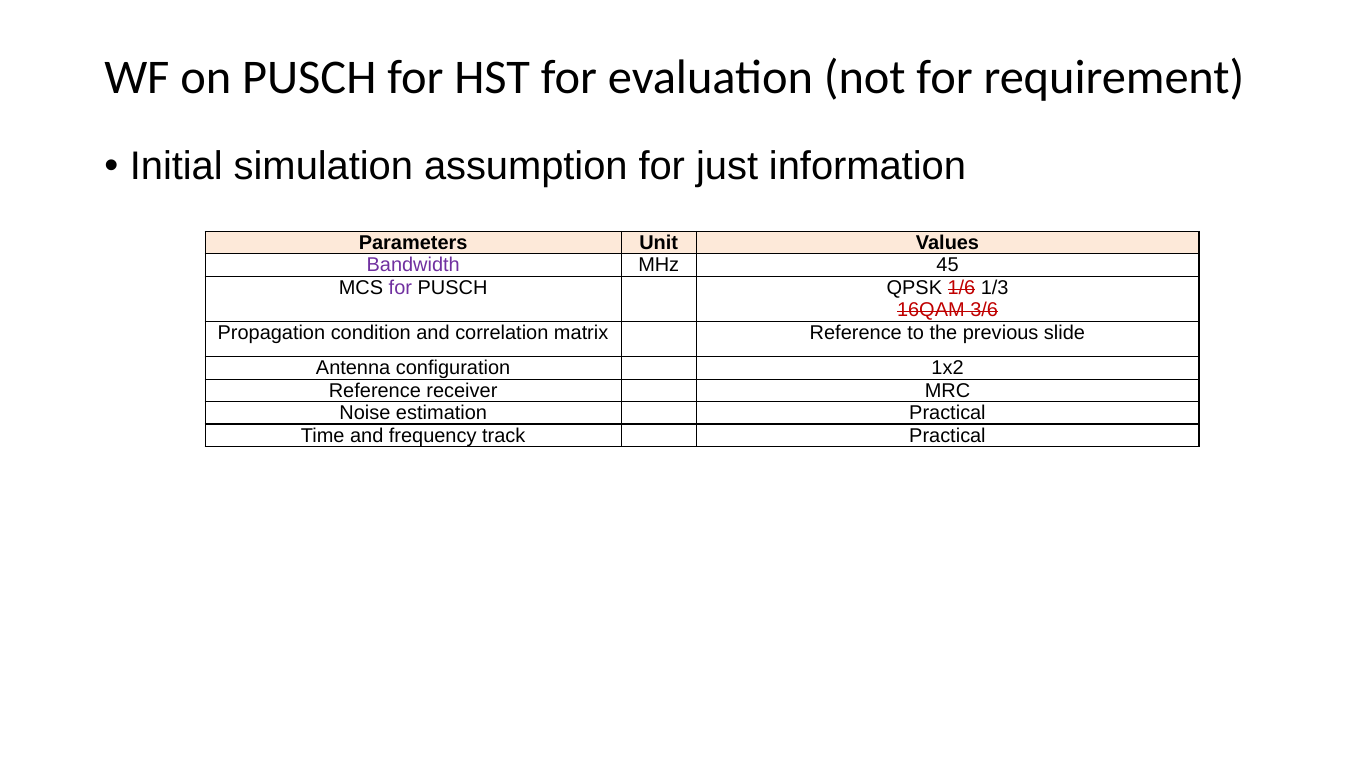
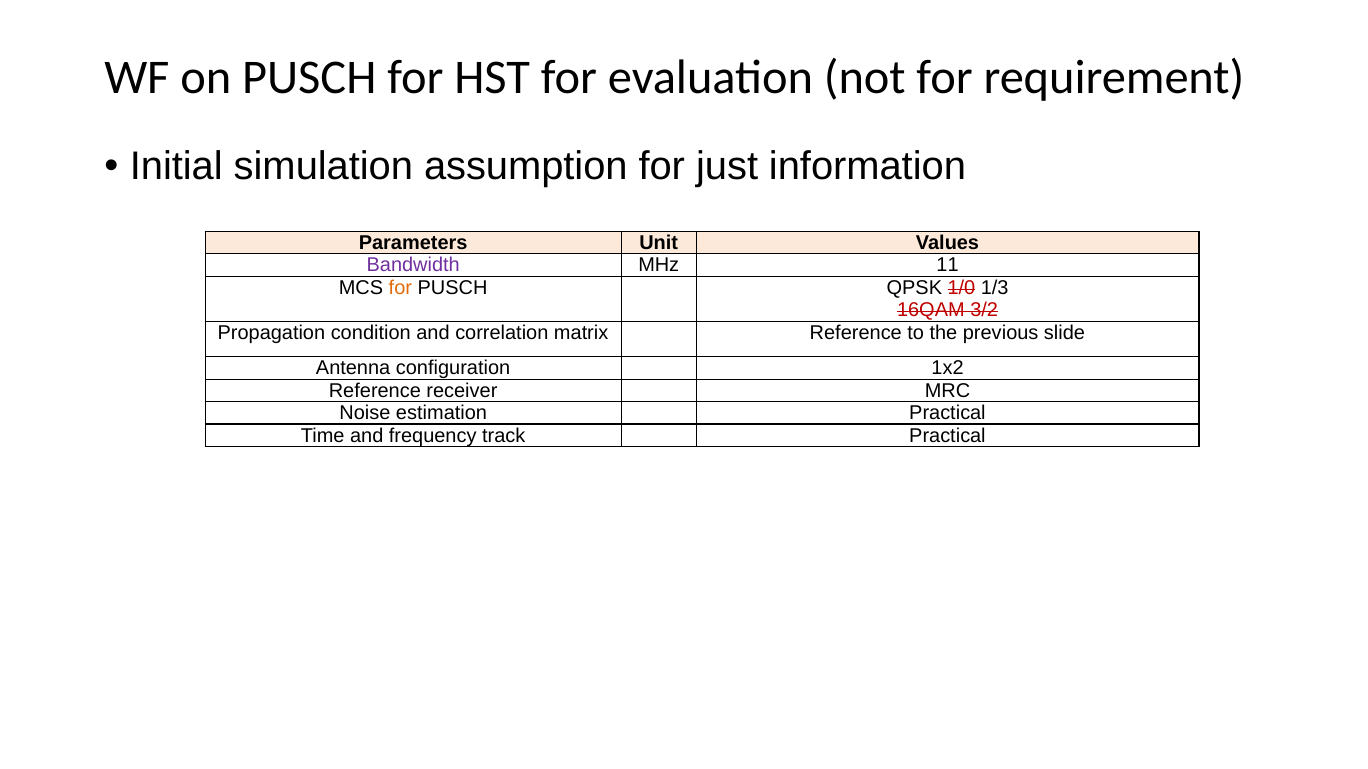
45: 45 -> 11
for at (400, 288) colour: purple -> orange
1/6: 1/6 -> 1/0
3/6: 3/6 -> 3/2
